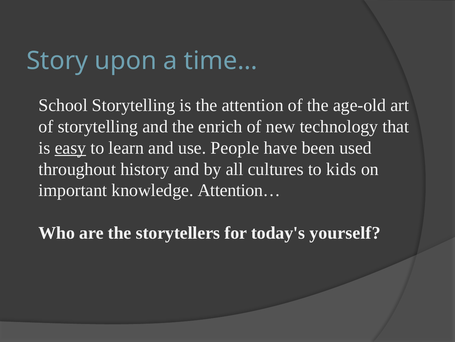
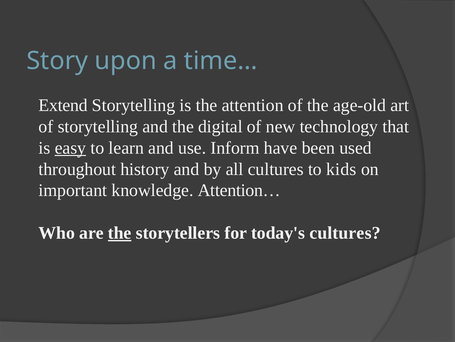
School: School -> Extend
enrich: enrich -> digital
People: People -> Inform
the at (120, 233) underline: none -> present
today's yourself: yourself -> cultures
